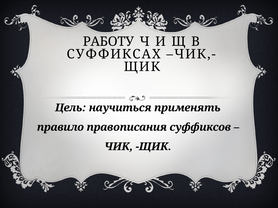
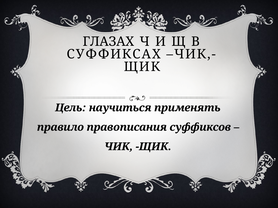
РАБОТУ: РАБОТУ -> ГЛАЗАХ
